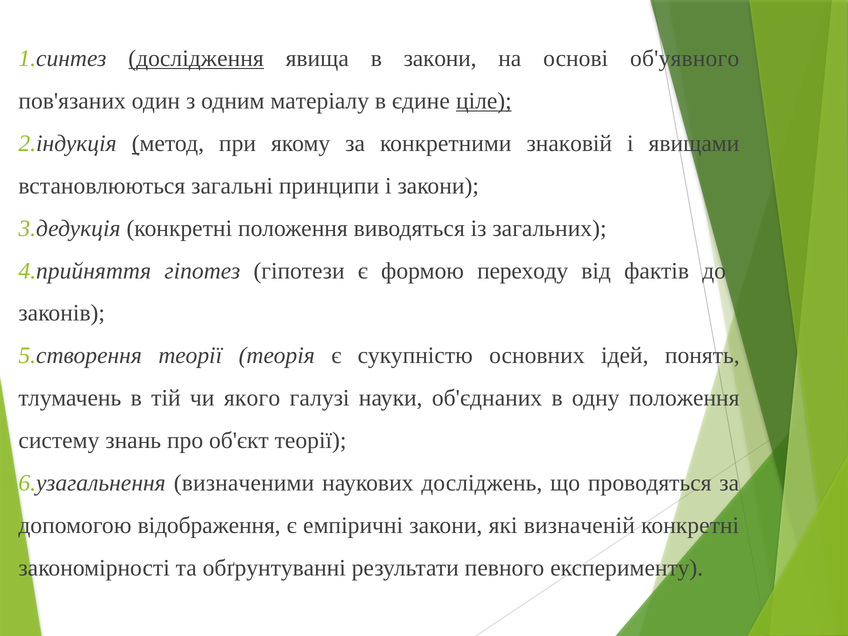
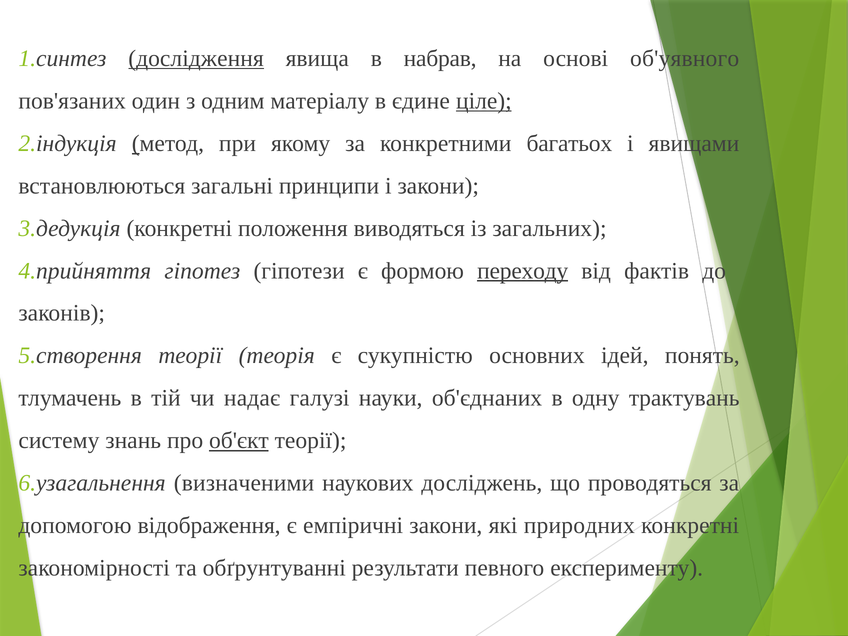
в закони: закони -> набрав
знаковій: знаковій -> багатьох
переходу underline: none -> present
якого: якого -> надає
одну положення: положення -> трактувань
об'єкт underline: none -> present
визначеній: визначеній -> природних
